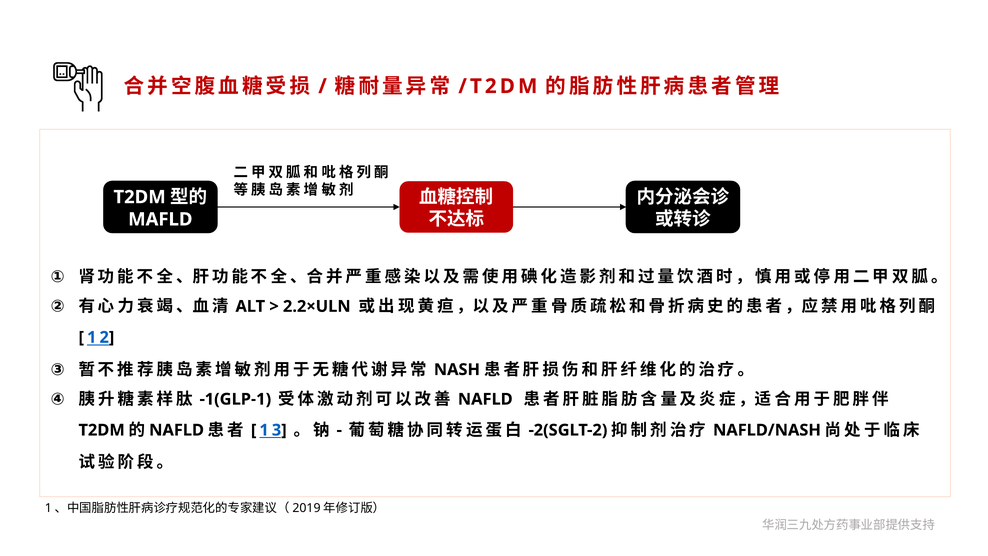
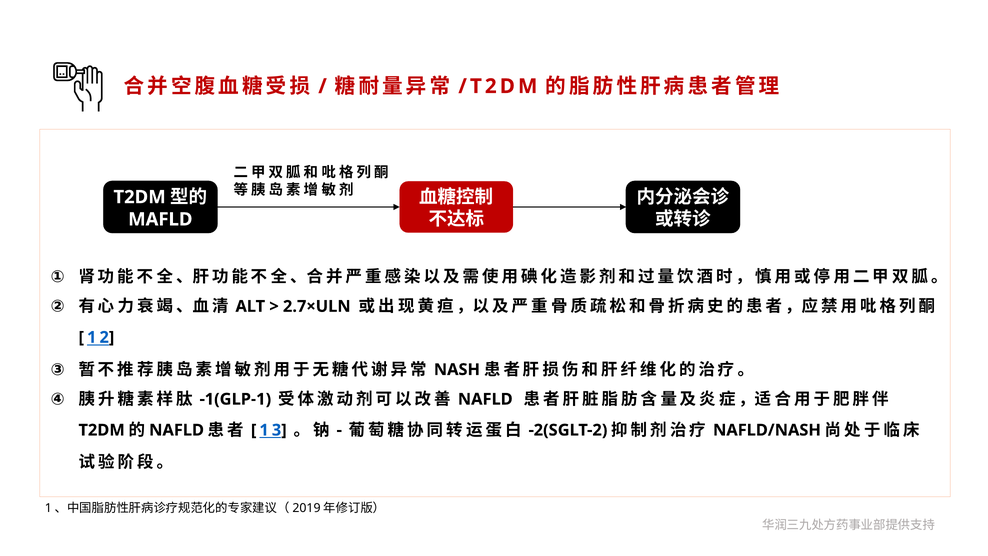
2.2×ULN: 2.2×ULN -> 2.7×ULN
